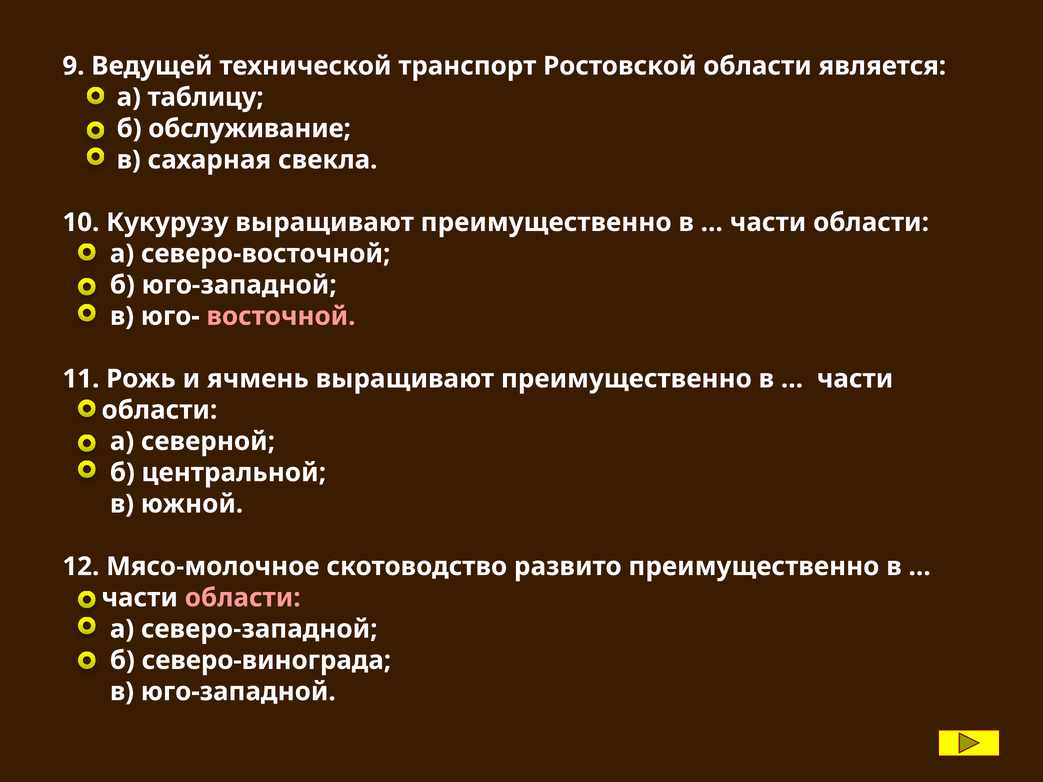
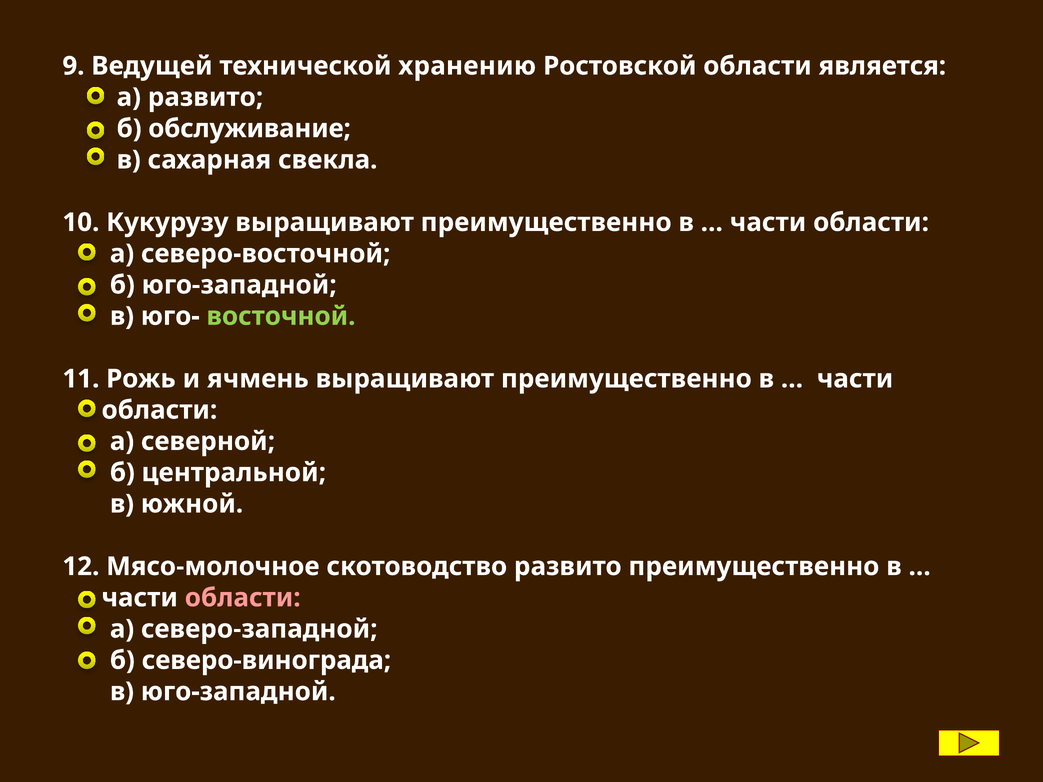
транспорт: транспорт -> хранению
а таблицу: таблицу -> развито
восточной colour: pink -> light green
